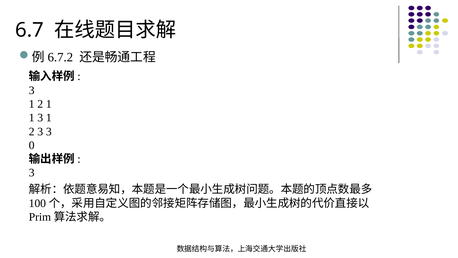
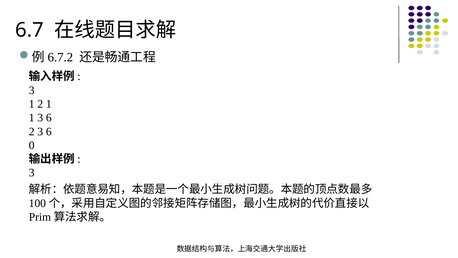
1 3 1: 1 -> 6
2 3 3: 3 -> 6
